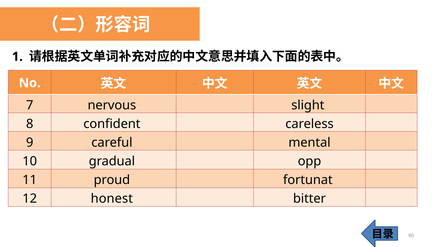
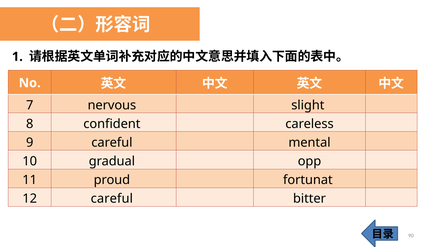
12 honest: honest -> careful
